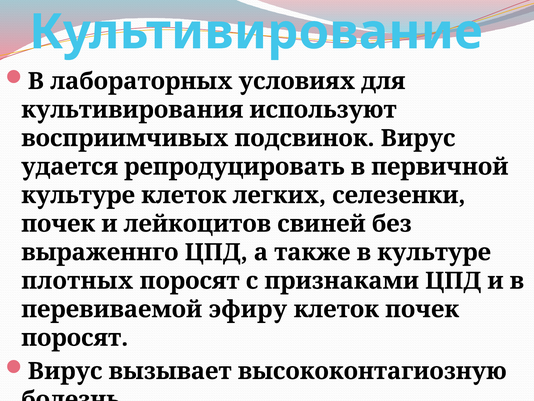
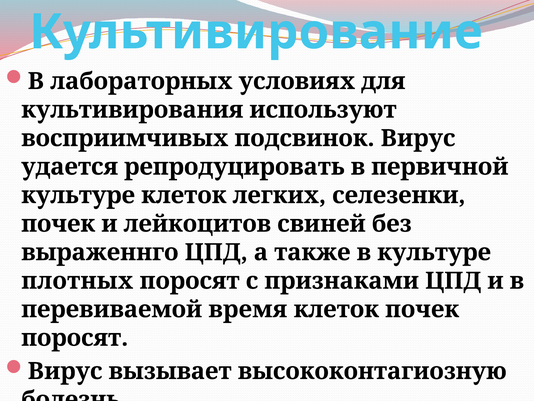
эфиру: эфиру -> время
